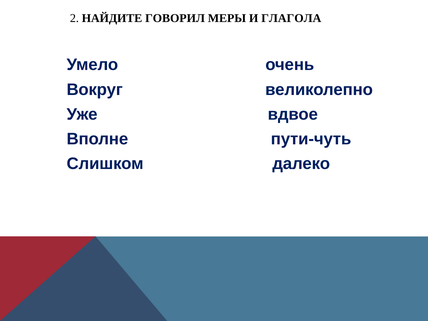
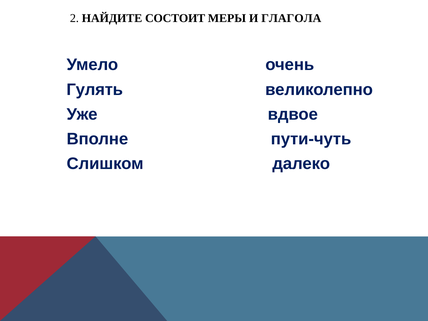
ГОВОРИЛ: ГОВОРИЛ -> СОСТОИТ
Вокруг: Вокруг -> Гулять
